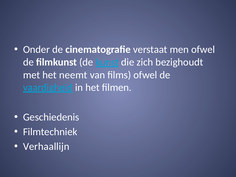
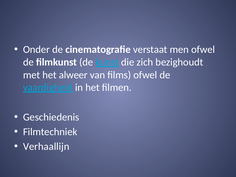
neemt: neemt -> alweer
